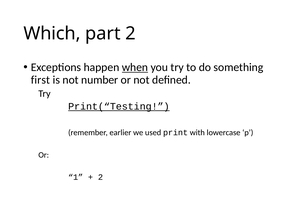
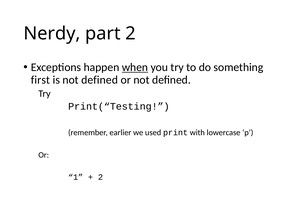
Which: Which -> Nerdy
is not number: number -> defined
Print(“Testing underline: present -> none
